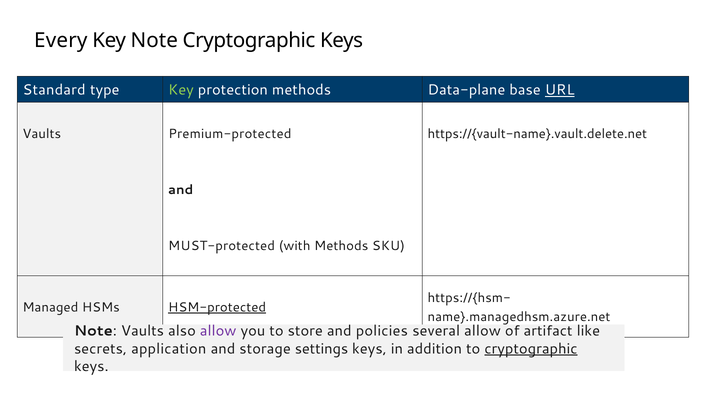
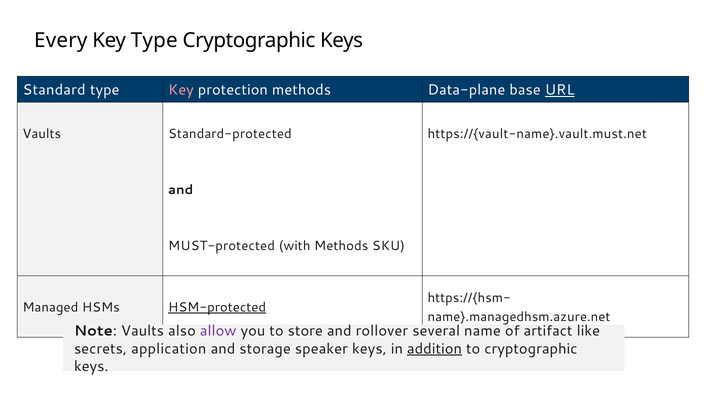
Key Note: Note -> Type
Key at (181, 90) colour: light green -> pink
Premium-protected: Premium-protected -> Standard-protected
https://{vault-name}.vault.delete.net: https://{vault-name}.vault.delete.net -> https://{vault-name}.vault.must.net
policies: policies -> rollover
several allow: allow -> name
settings: settings -> speaker
addition underline: none -> present
cryptographic at (531, 349) underline: present -> none
